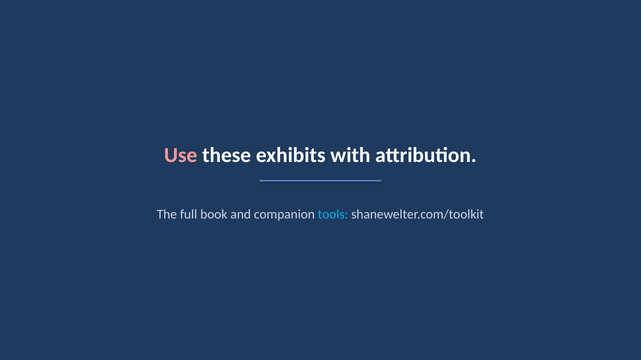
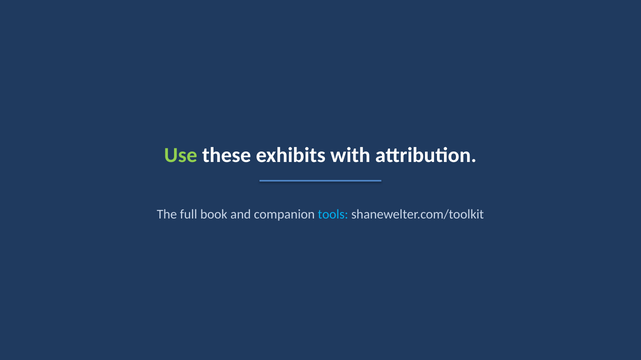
Use colour: pink -> light green
